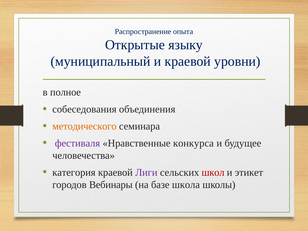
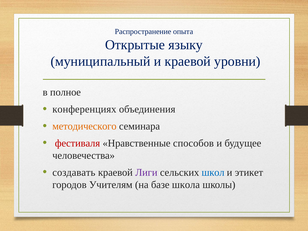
собеседования: собеседования -> конференциях
фестиваля colour: purple -> red
конкурсa: конкурсa -> способов
категория: категория -> создавать
школ colour: red -> blue
Вебинары: Вебинары -> Учителям
